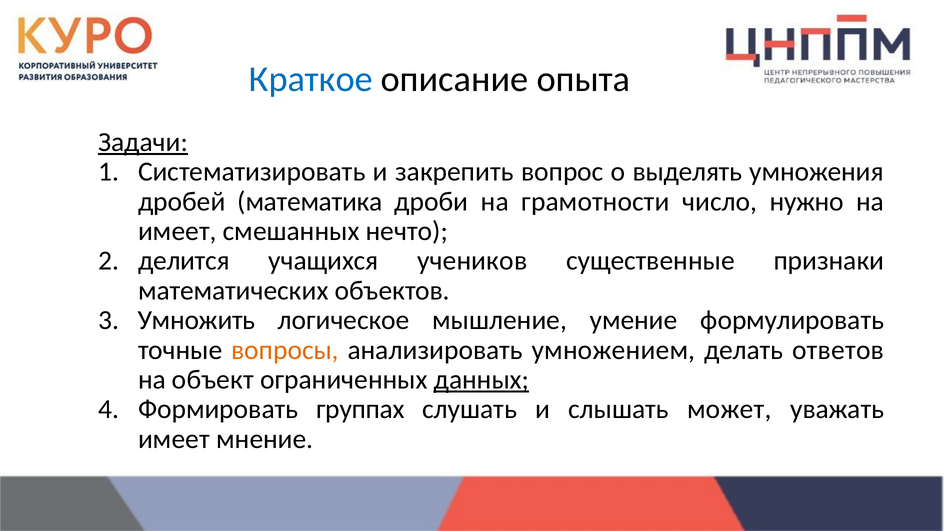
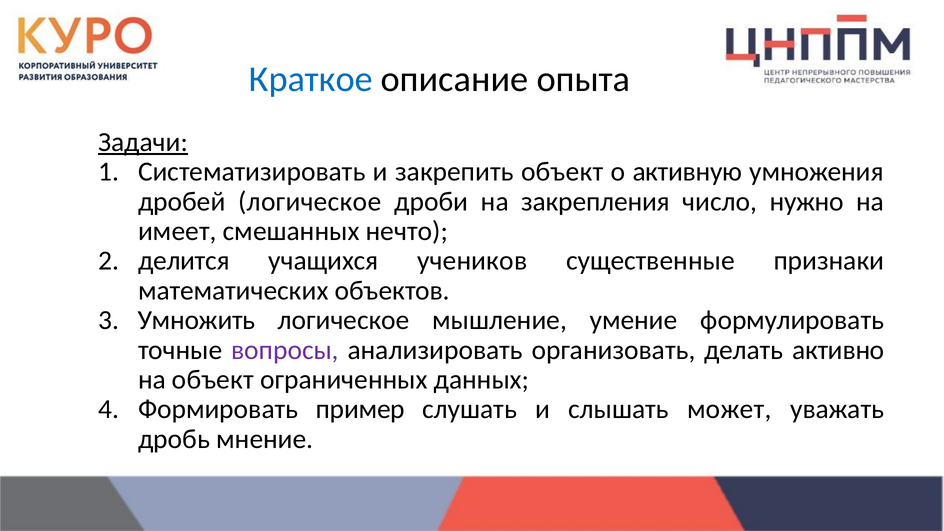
закрепить вопрос: вопрос -> объект
выделять: выделять -> активную
дробей математика: математика -> логическое
грамотности: грамотности -> закрепления
вопросы colour: orange -> purple
умножением: умножением -> организовать
ответов: ответов -> активно
данных underline: present -> none
группах: группах -> пример
имеет at (174, 439): имеет -> дробь
